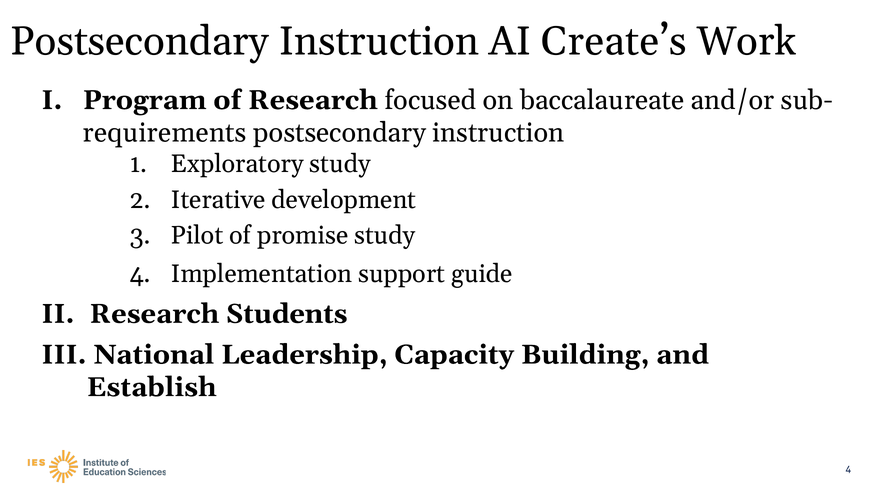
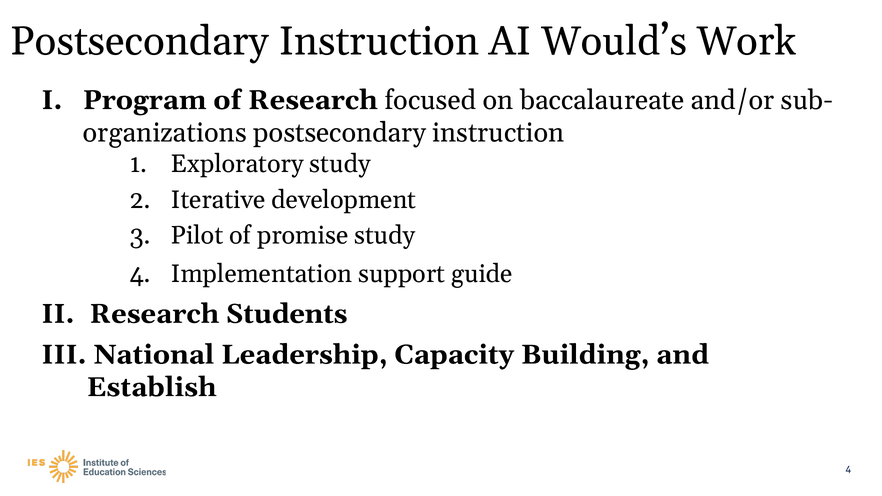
Create’s: Create’s -> Would’s
requirements: requirements -> organizations
